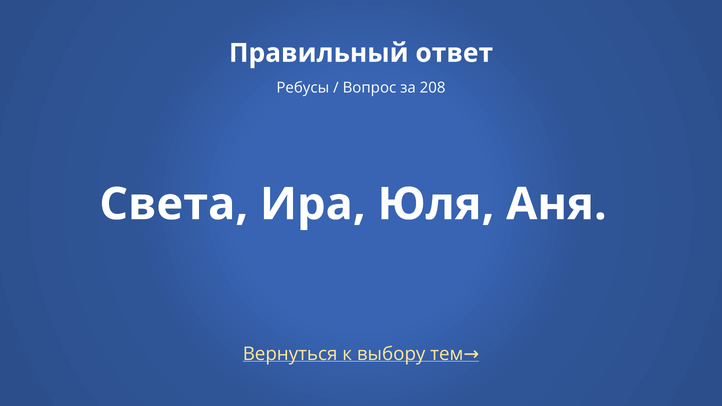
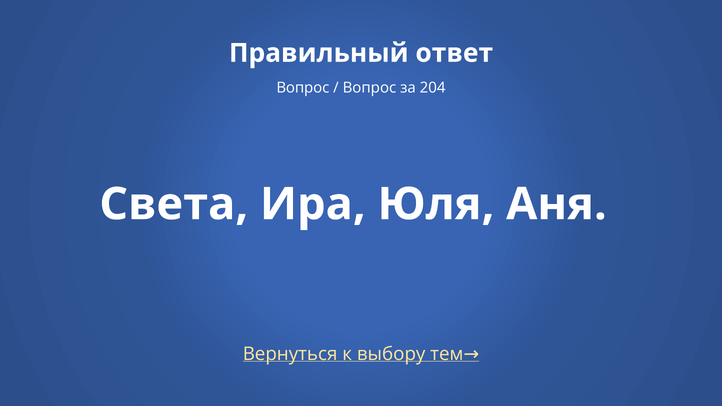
Ребусы at (303, 88): Ребусы -> Вопрос
208: 208 -> 204
